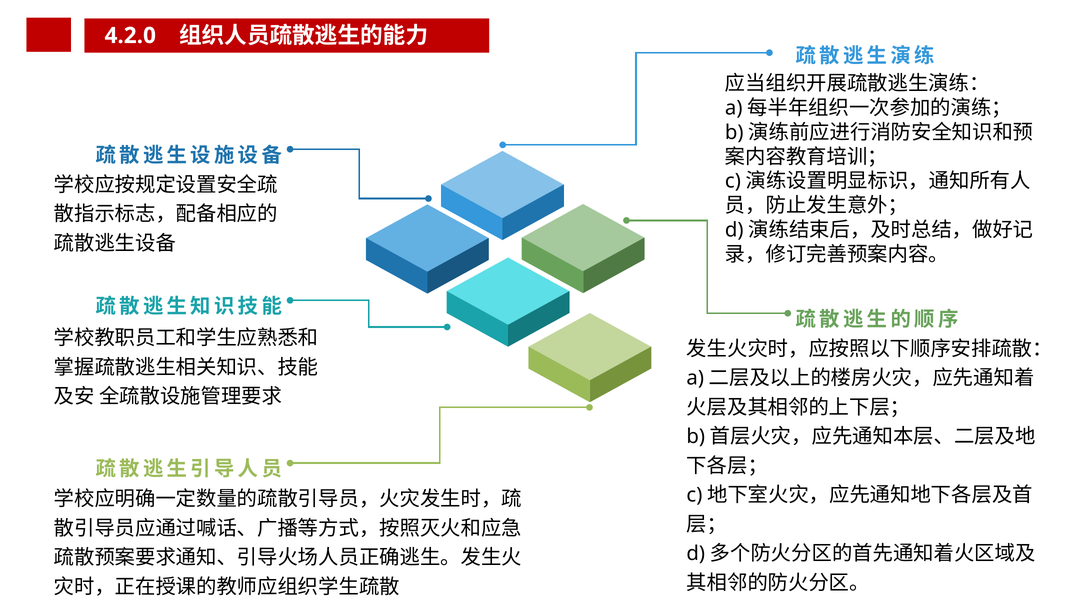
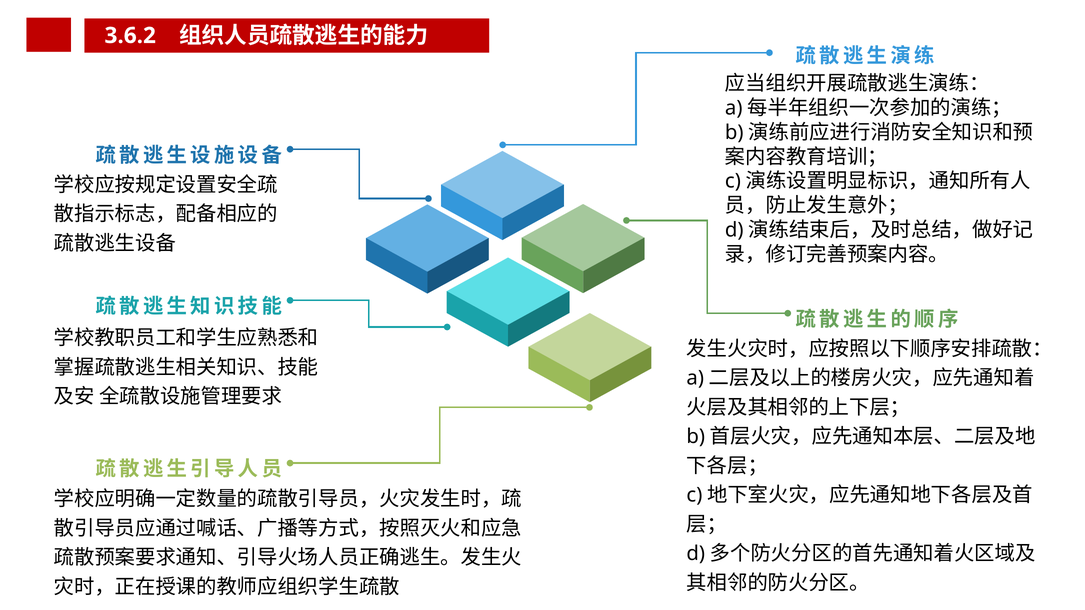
4.2.0: 4.2.0 -> 3.6.2
